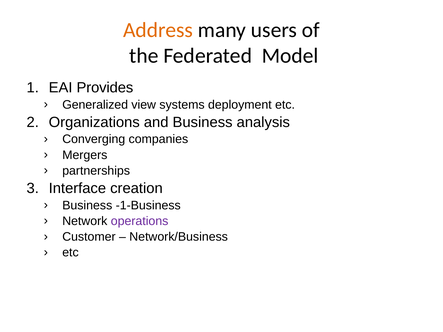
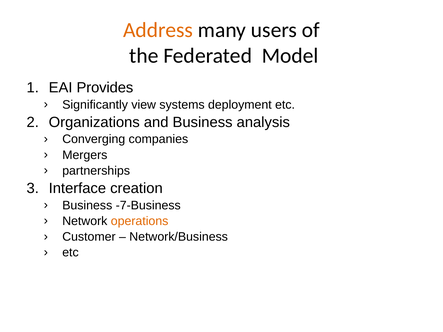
Generalized: Generalized -> Significantly
-1-Business: -1-Business -> -7-Business
operations colour: purple -> orange
